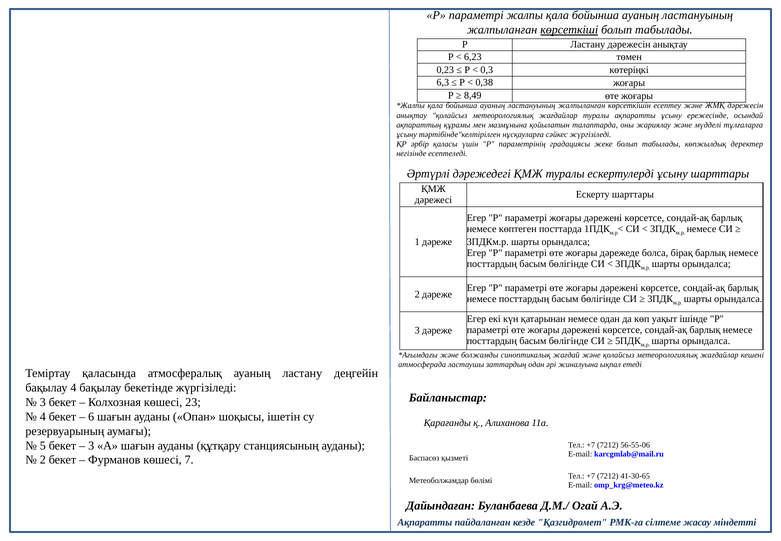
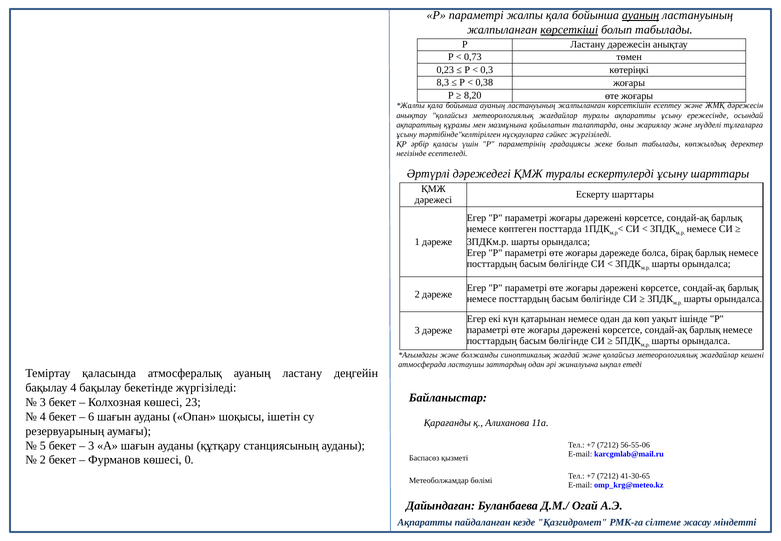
ауаның at (641, 15) underline: none -> present
6,23: 6,23 -> 0,73
6,3: 6,3 -> 8,3
8,49: 8,49 -> 8,20
7: 7 -> 0
